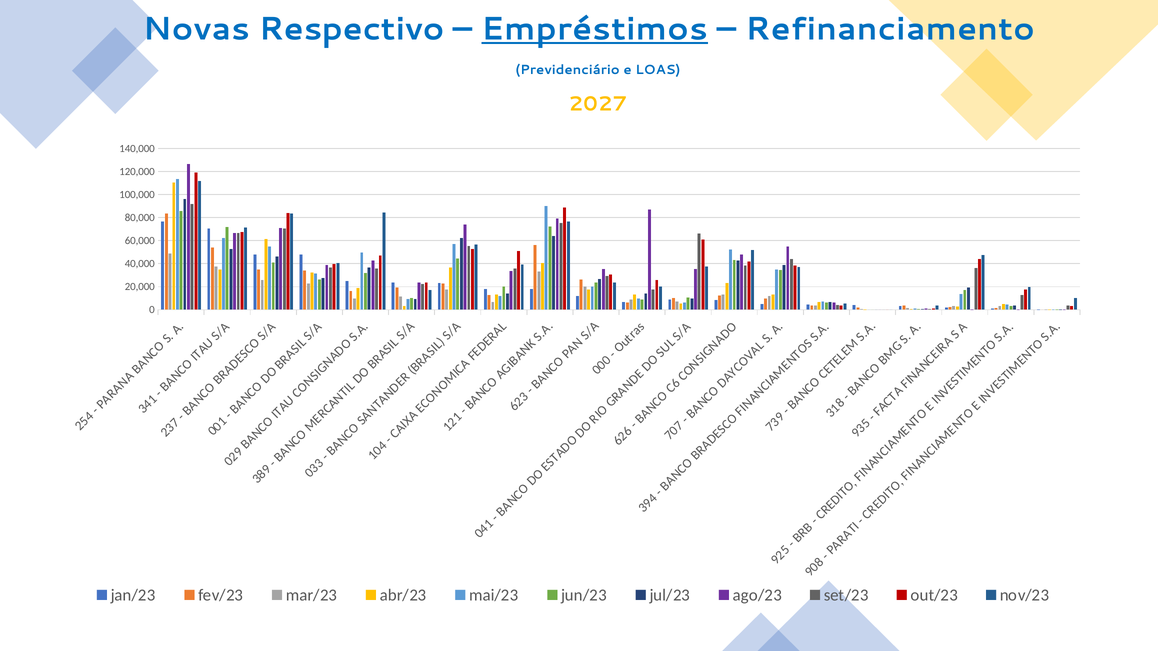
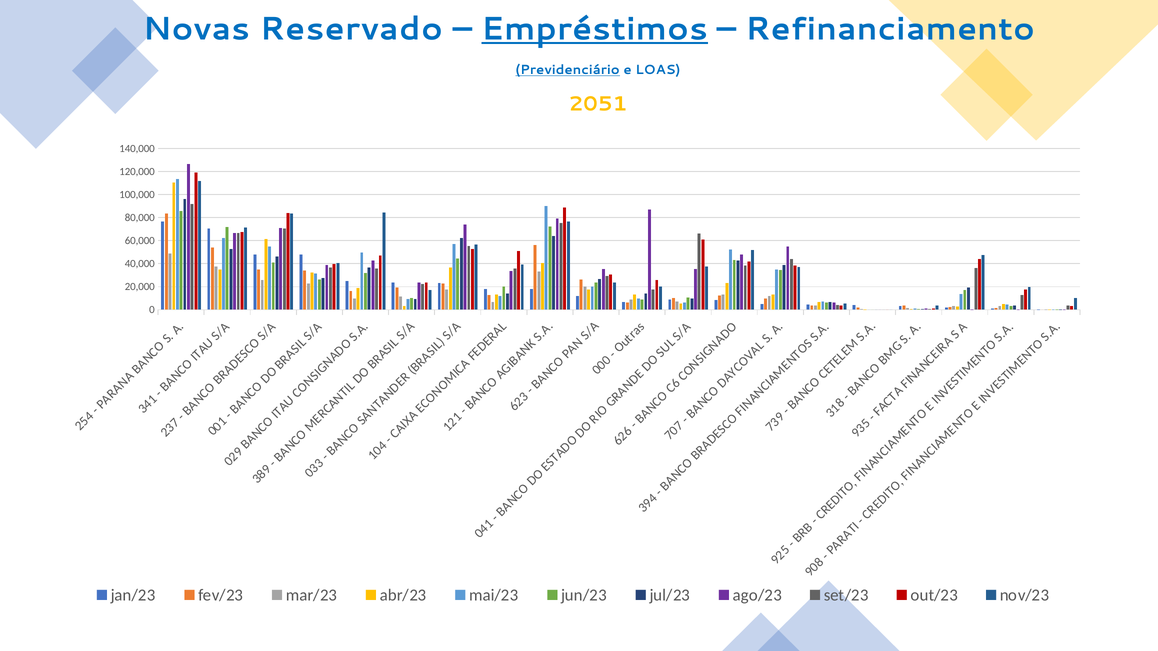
Respectivo: Respectivo -> Reservado
Previdenciário underline: none -> present
2027: 2027 -> 2051
